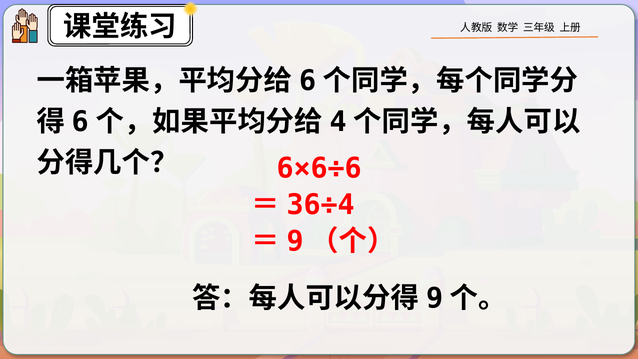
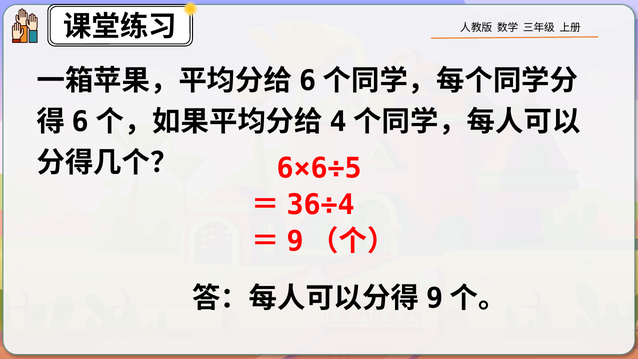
6×6÷6: 6×6÷6 -> 6×6÷5
